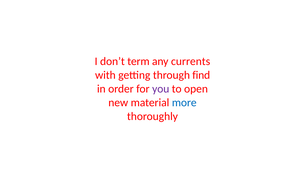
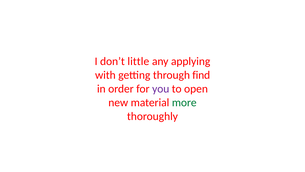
term: term -> little
currents: currents -> applying
more colour: blue -> green
